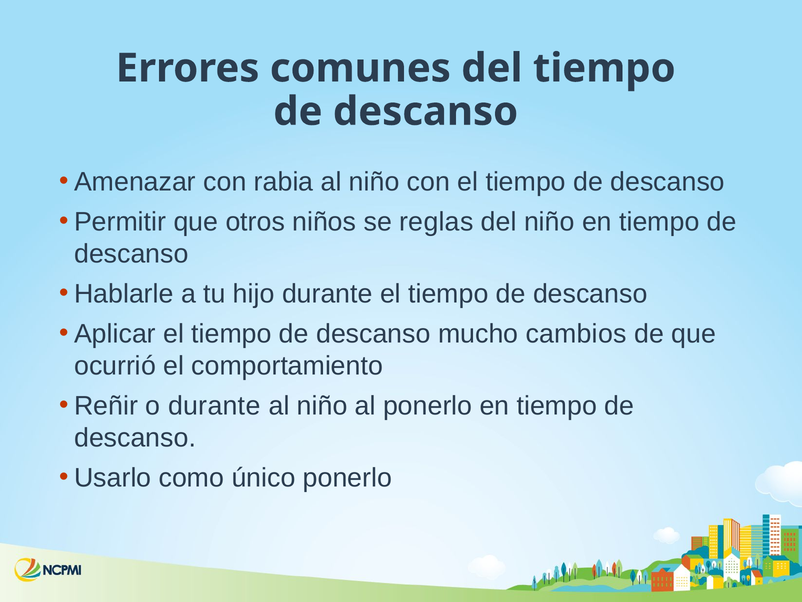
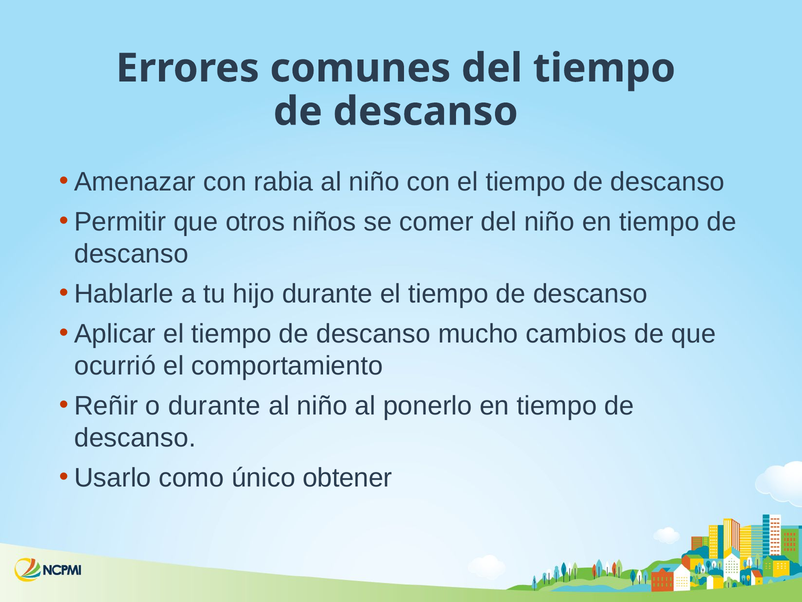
reglas: reglas -> comer
único ponerlo: ponerlo -> obtener
